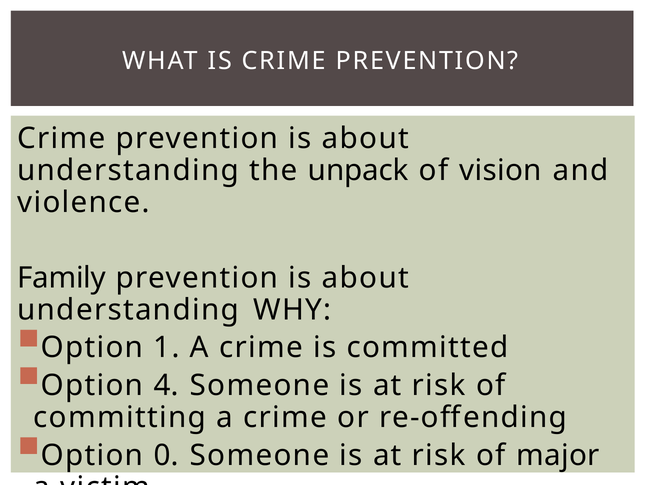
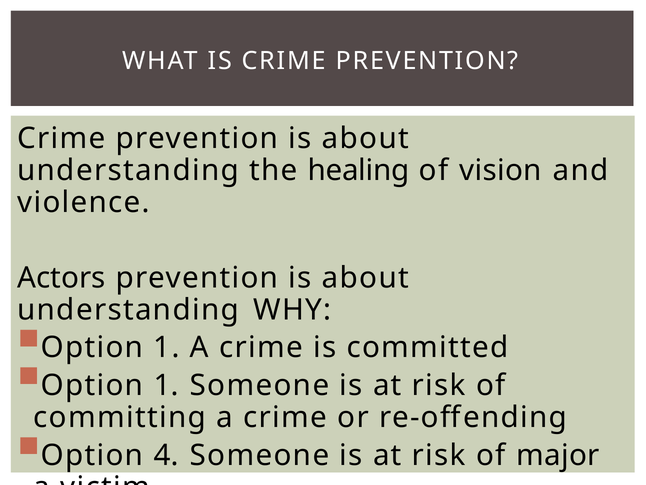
unpack: unpack -> healing
Family: Family -> Actors
4 at (166, 385): 4 -> 1
0: 0 -> 4
